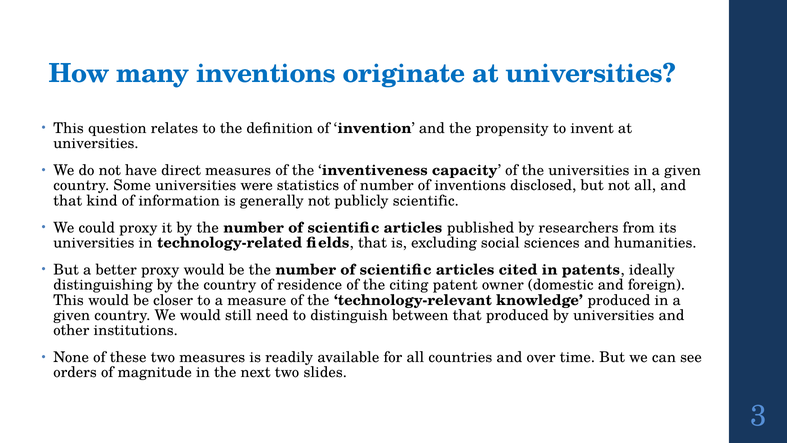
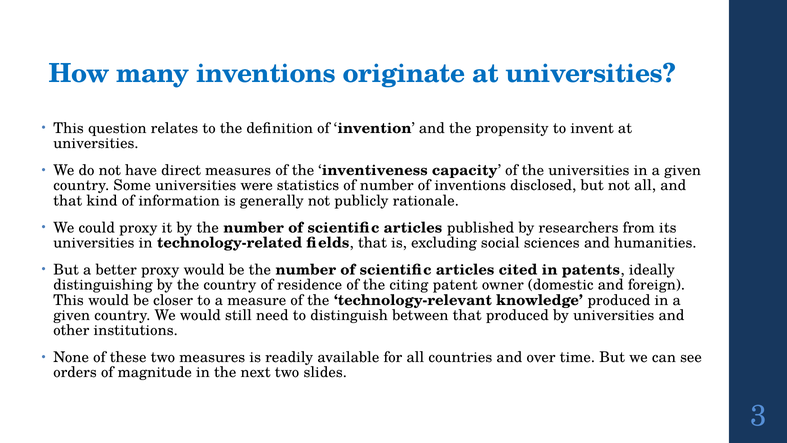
publicly scientific: scientific -> rationale
